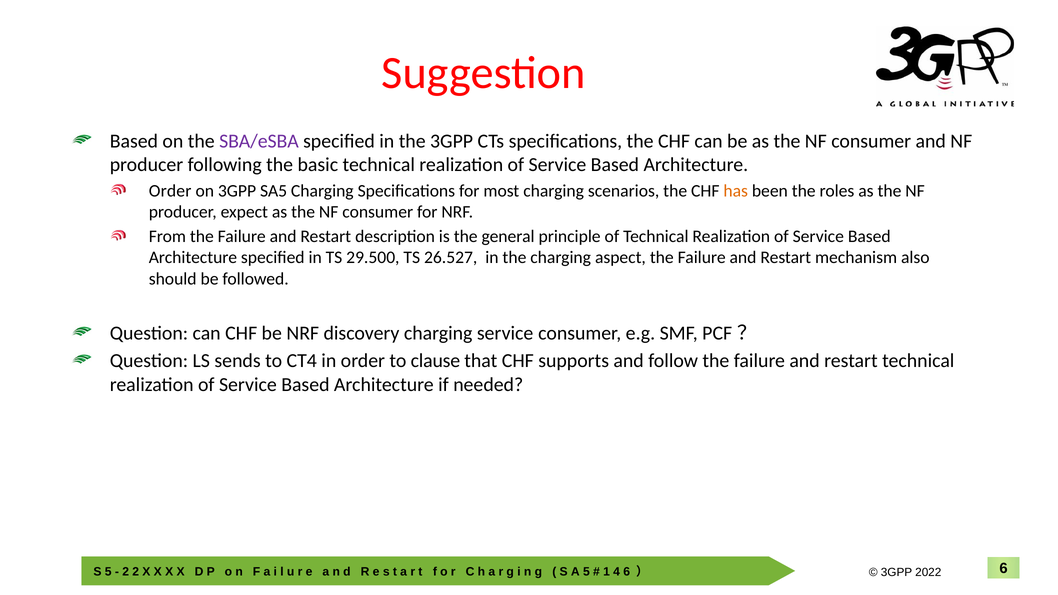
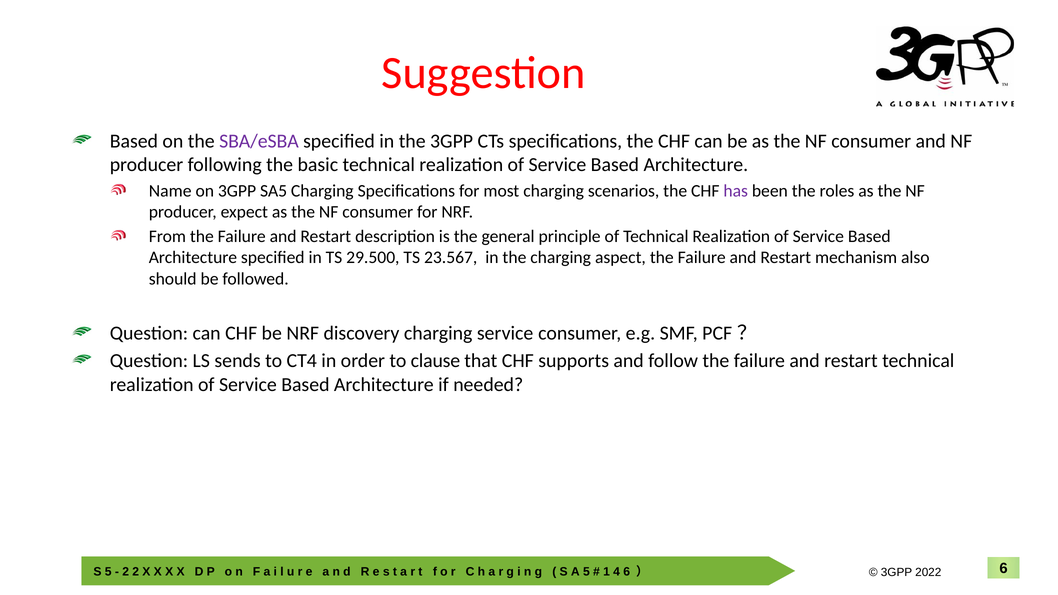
Order at (170, 191): Order -> Name
has colour: orange -> purple
26.527: 26.527 -> 23.567
